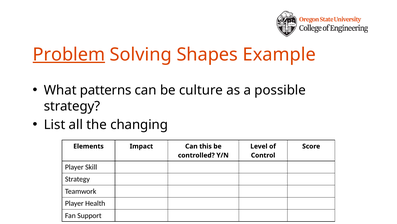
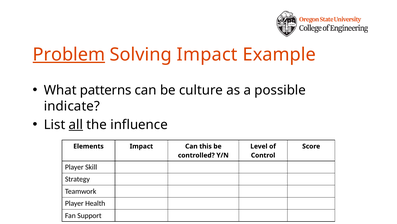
Solving Shapes: Shapes -> Impact
strategy at (72, 106): strategy -> indicate
all underline: none -> present
changing: changing -> influence
